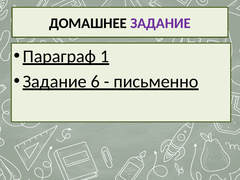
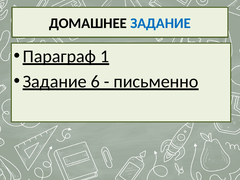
ЗАДАНИЕ at (161, 23) colour: purple -> blue
